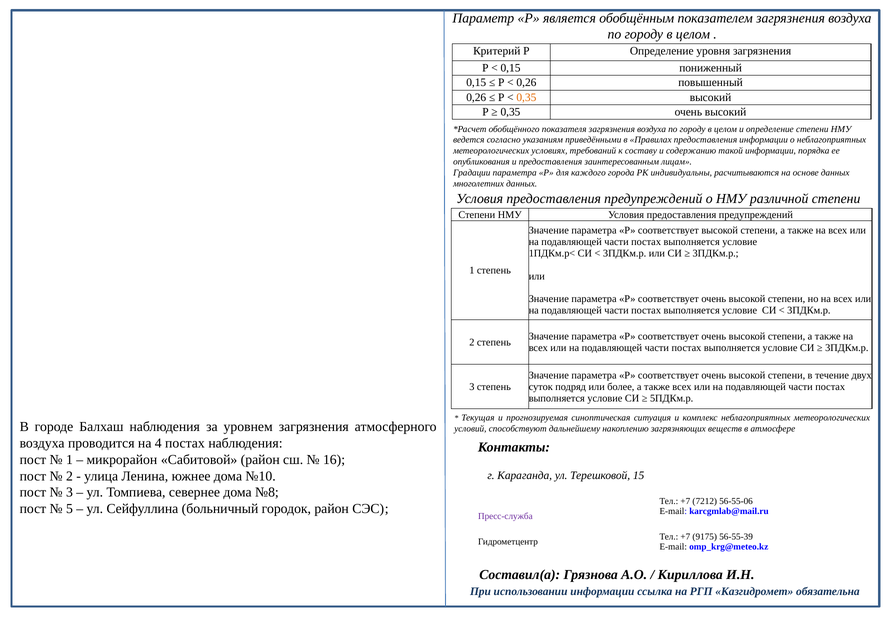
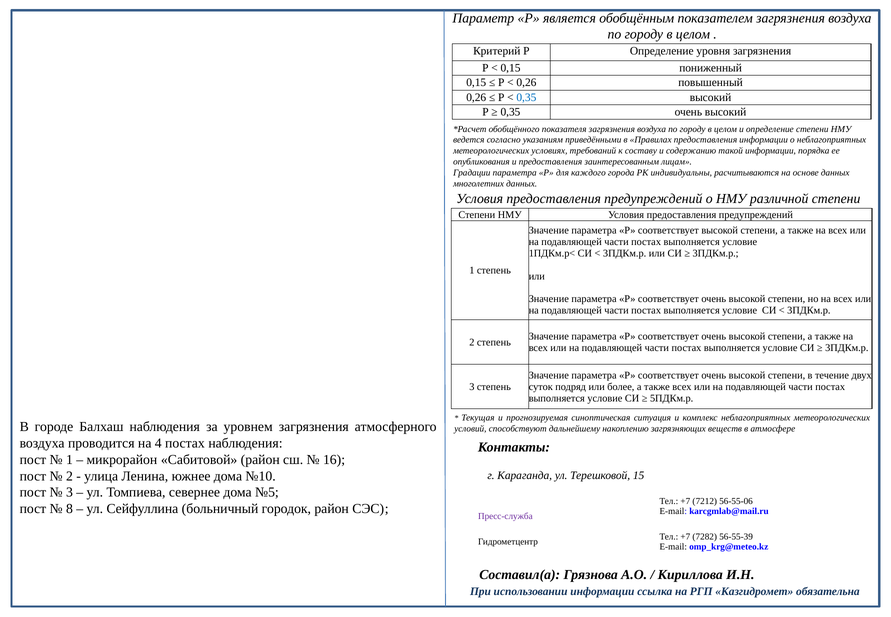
0,35 at (526, 97) colour: orange -> blue
№8: №8 -> №5
5: 5 -> 8
9175: 9175 -> 7282
